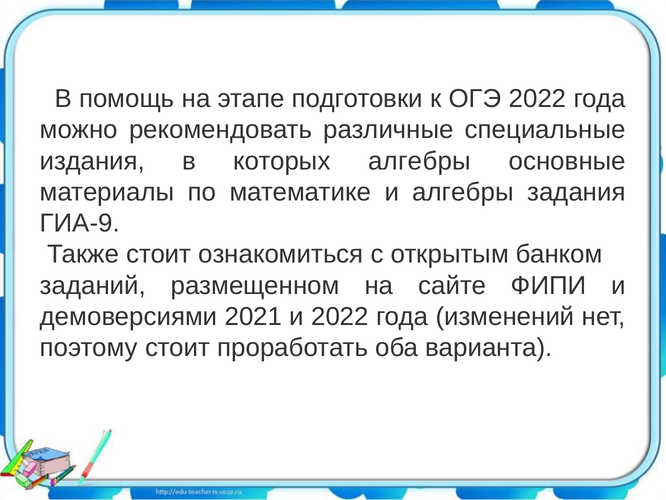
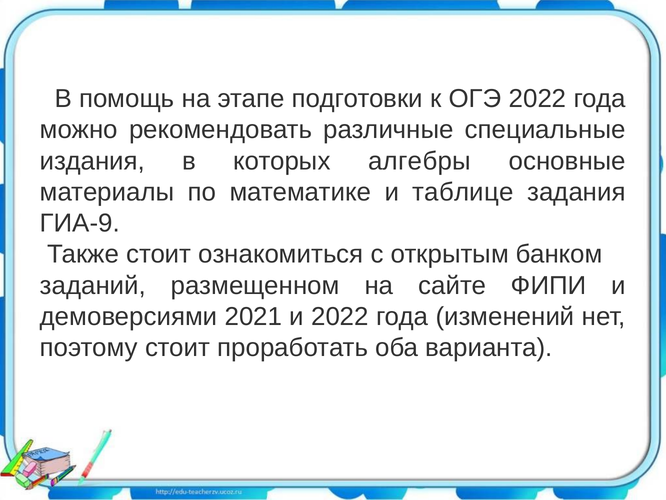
и алгебры: алгебры -> таблице
